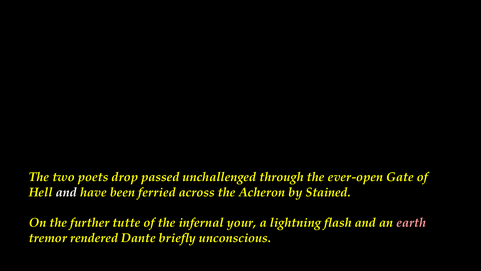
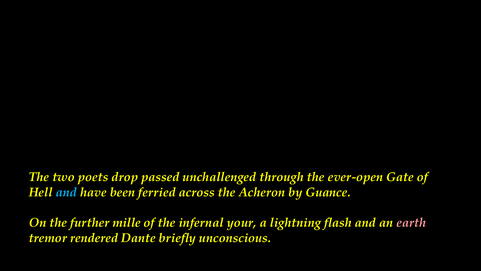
and at (66, 192) colour: white -> light blue
Stained: Stained -> Guance
tutte: tutte -> mille
